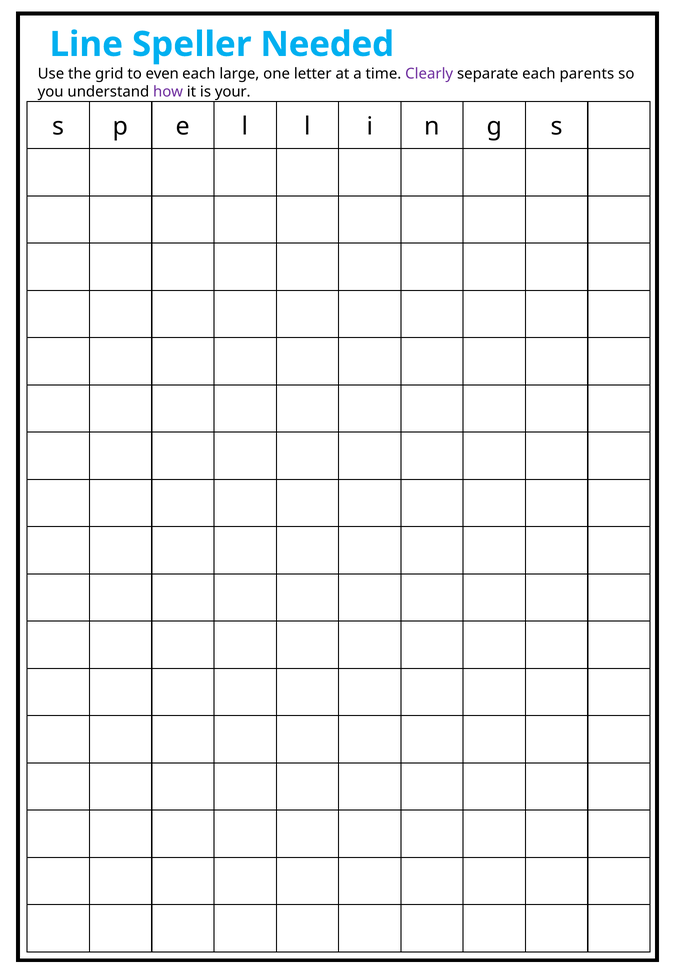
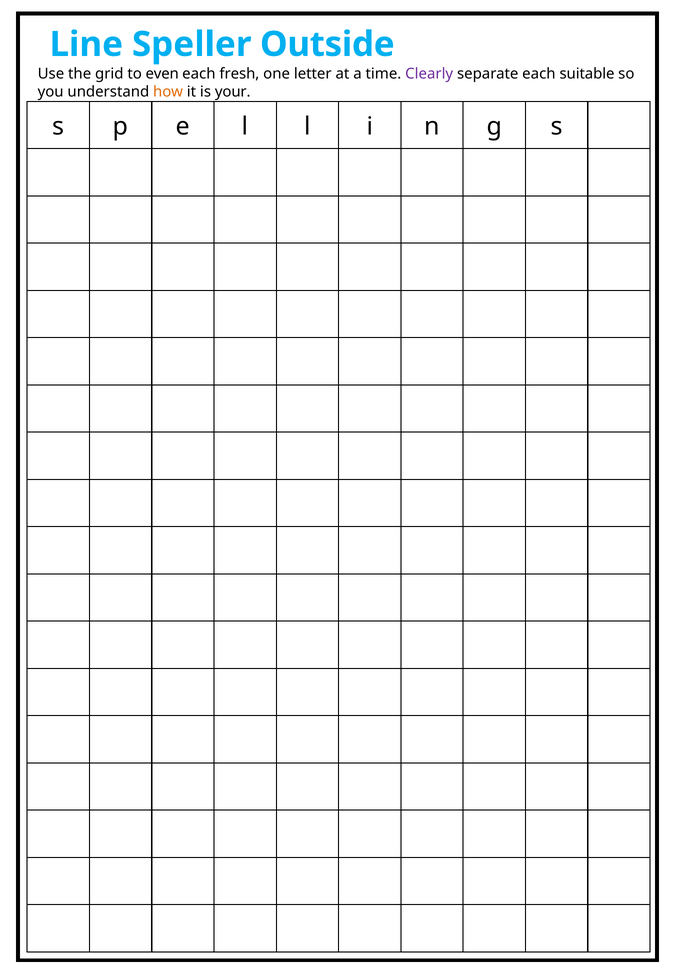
Needed: Needed -> Outside
large: large -> fresh
parents: parents -> suitable
how colour: purple -> orange
